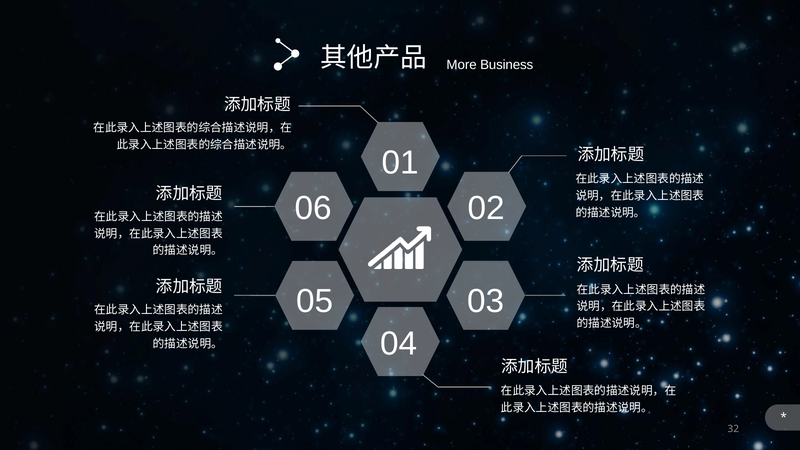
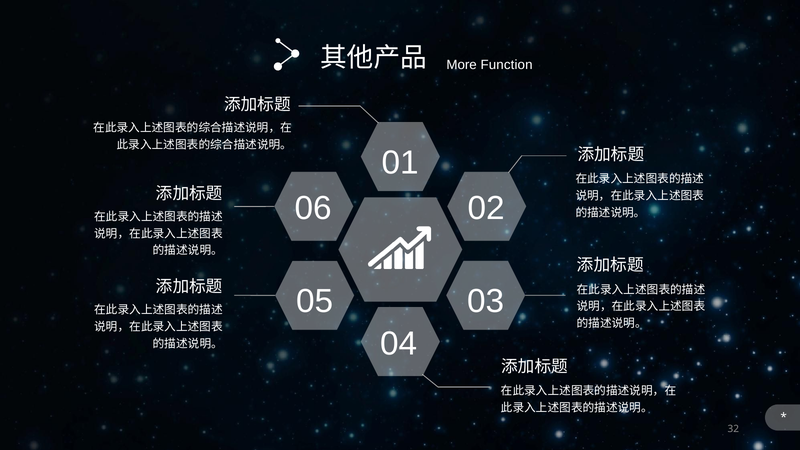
Business: Business -> Function
